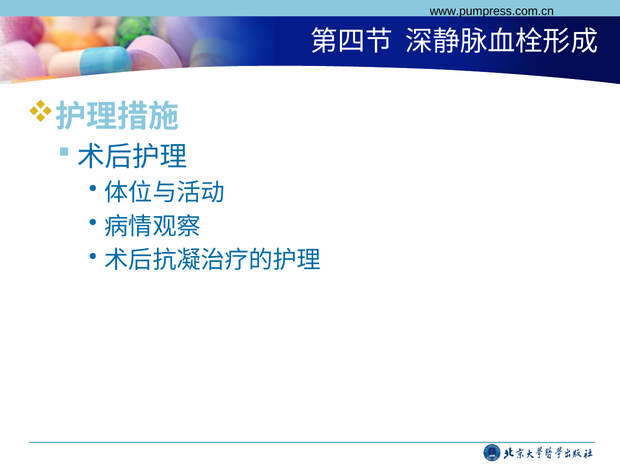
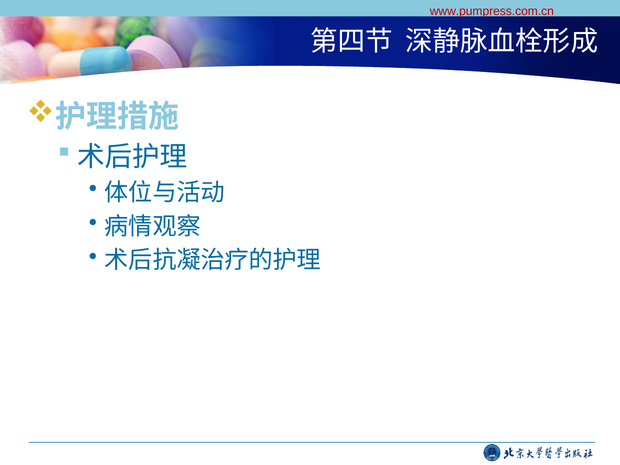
www.pumpress.com.cn colour: black -> red
